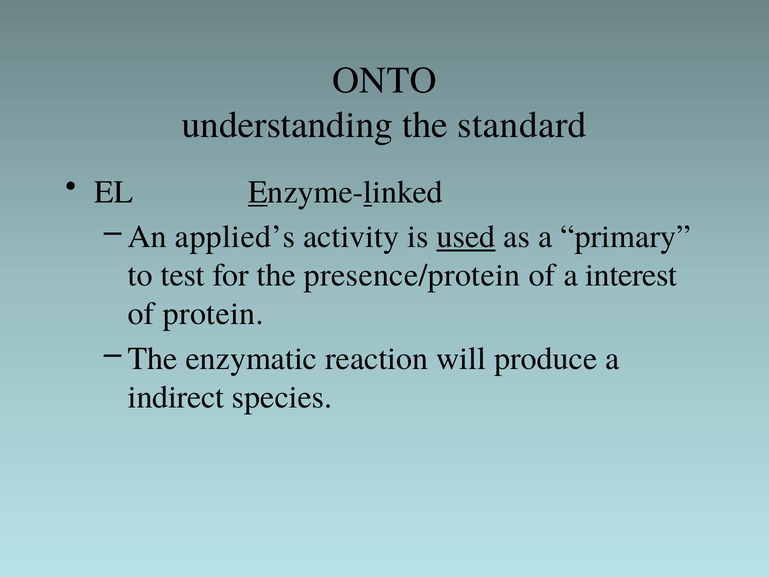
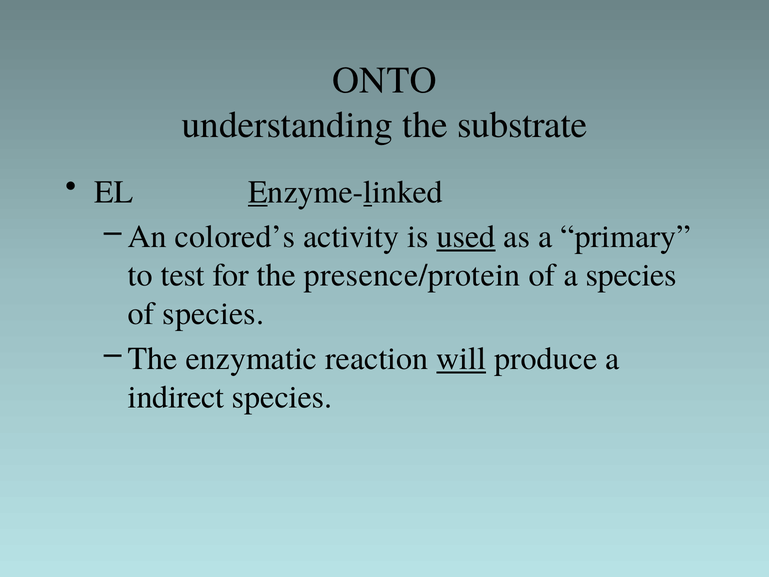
standard: standard -> substrate
applied’s: applied’s -> colored’s
a interest: interest -> species
of protein: protein -> species
will underline: none -> present
